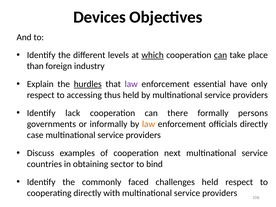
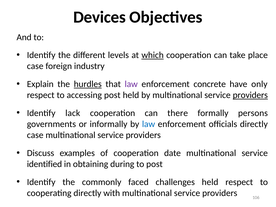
can at (220, 55) underline: present -> none
than at (35, 66): than -> case
essential: essential -> concrete
accessing thus: thus -> post
providers at (250, 95) underline: none -> present
law at (149, 124) colour: orange -> blue
next: next -> date
countries: countries -> identified
sector: sector -> during
to bind: bind -> post
